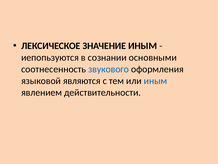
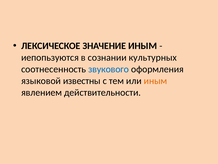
основными: основными -> культурных
являются: являются -> известны
иным at (155, 81) colour: blue -> orange
